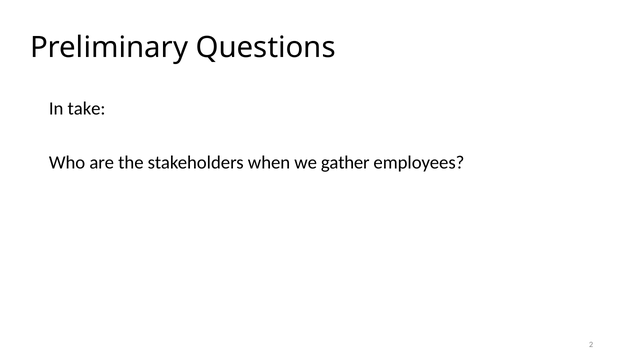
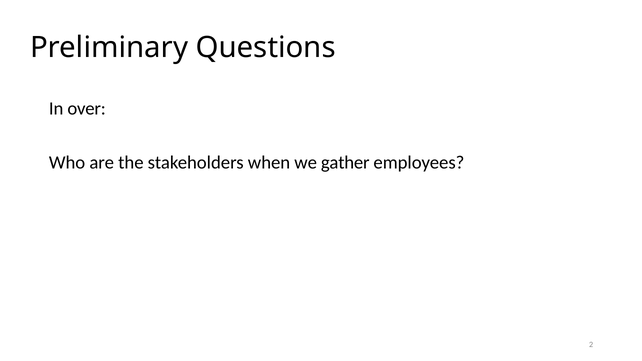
take: take -> over
